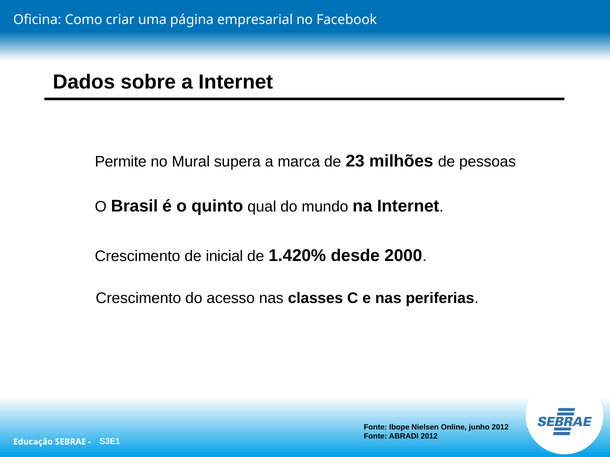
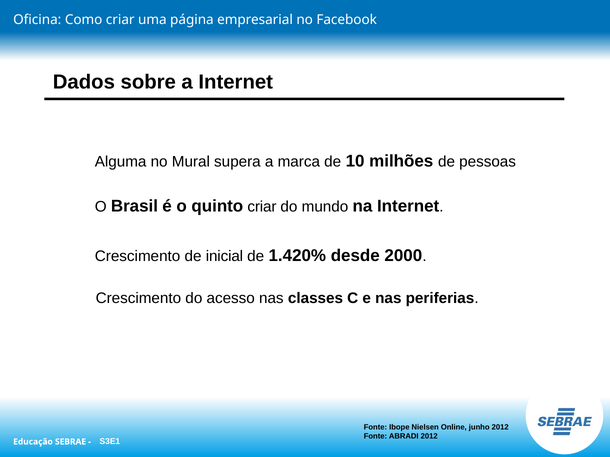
Permite: Permite -> Alguma
23: 23 -> 10
quinto qual: qual -> criar
